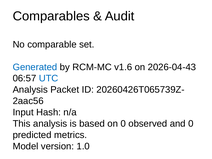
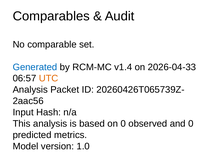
v1.6: v1.6 -> v1.4
2026-04-43: 2026-04-43 -> 2026-04-33
UTC colour: blue -> orange
